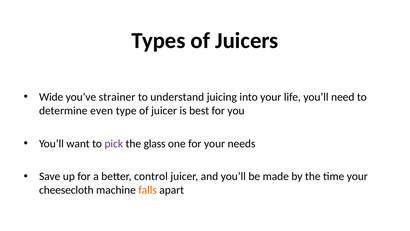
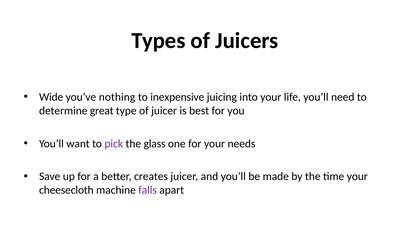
strainer: strainer -> nothing
understand: understand -> inexpensive
even: even -> great
control: control -> creates
falls colour: orange -> purple
